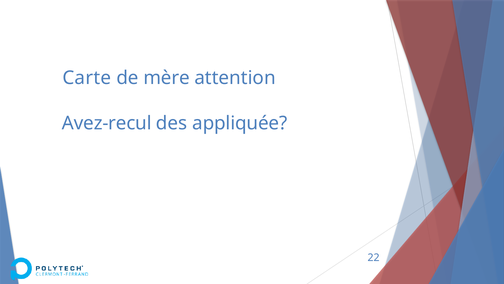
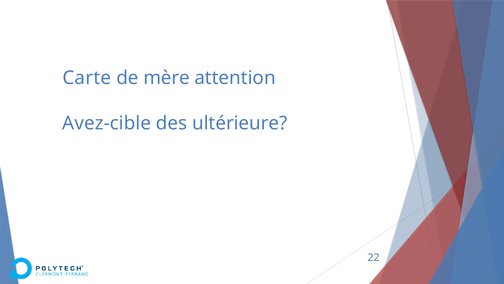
Avez-recul: Avez-recul -> Avez-cible
appliquée: appliquée -> ultérieure
